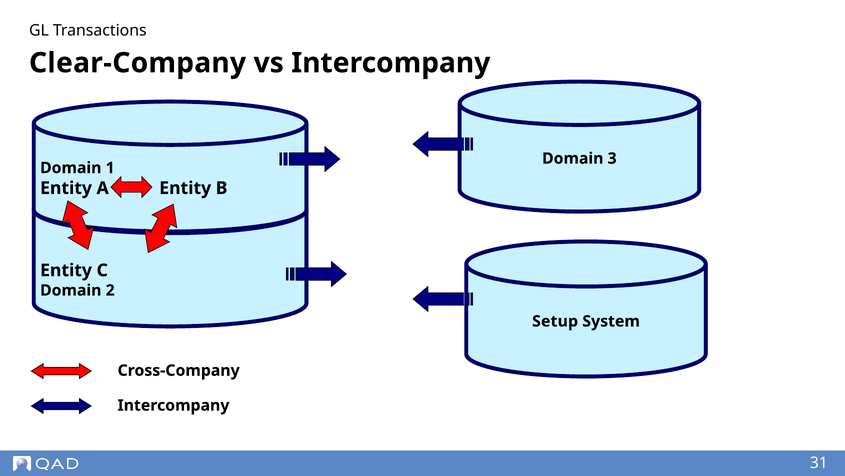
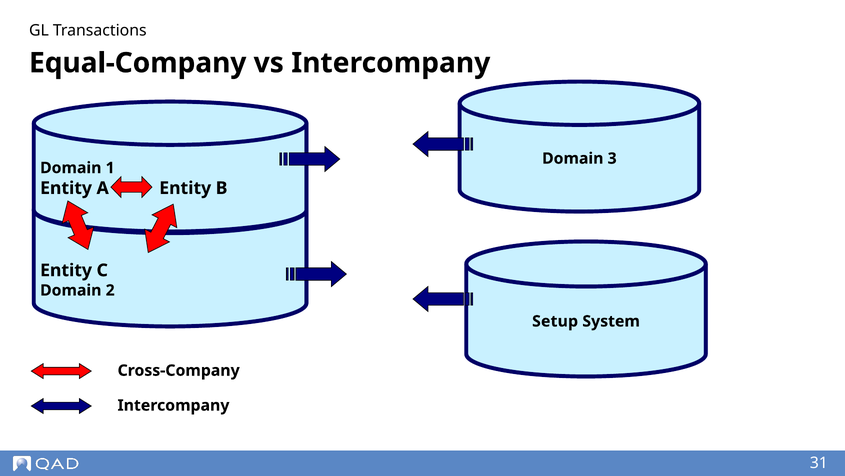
Clear-Company: Clear-Company -> Equal-Company
